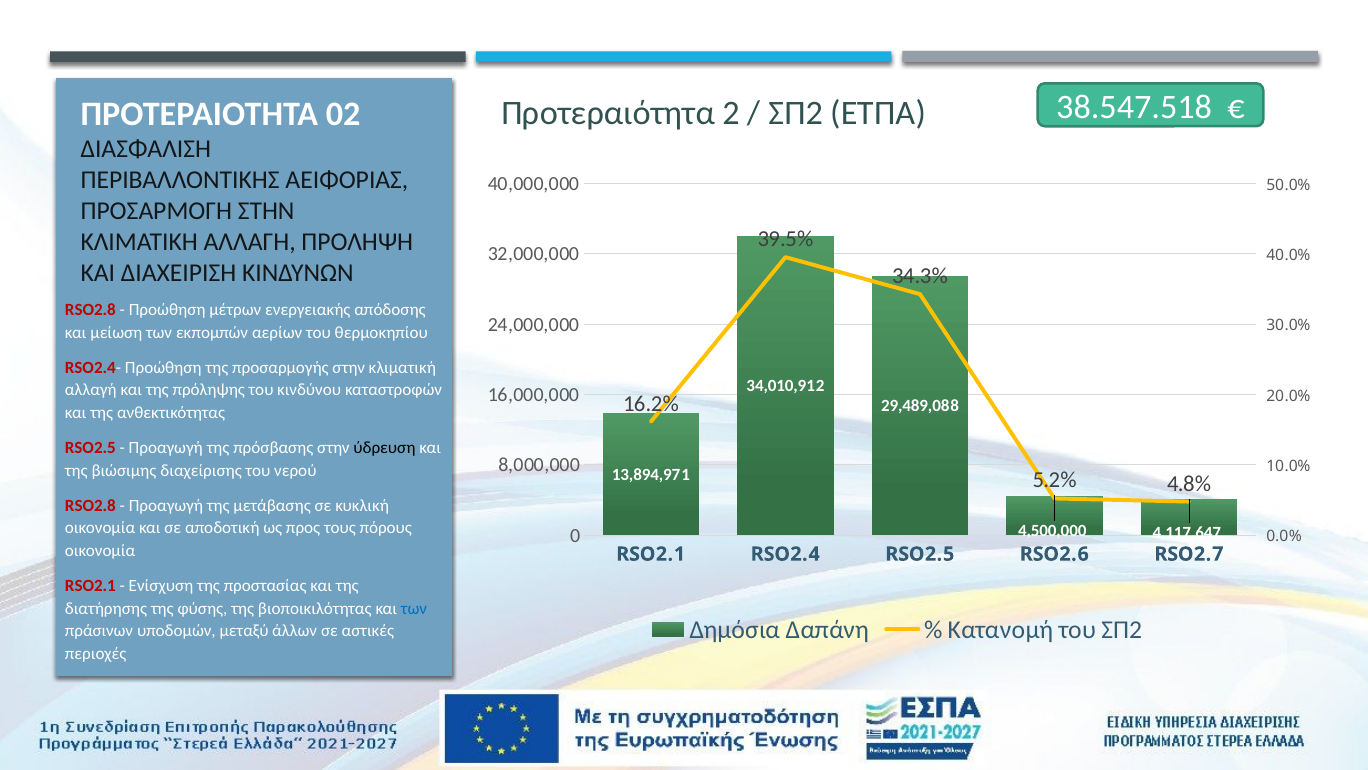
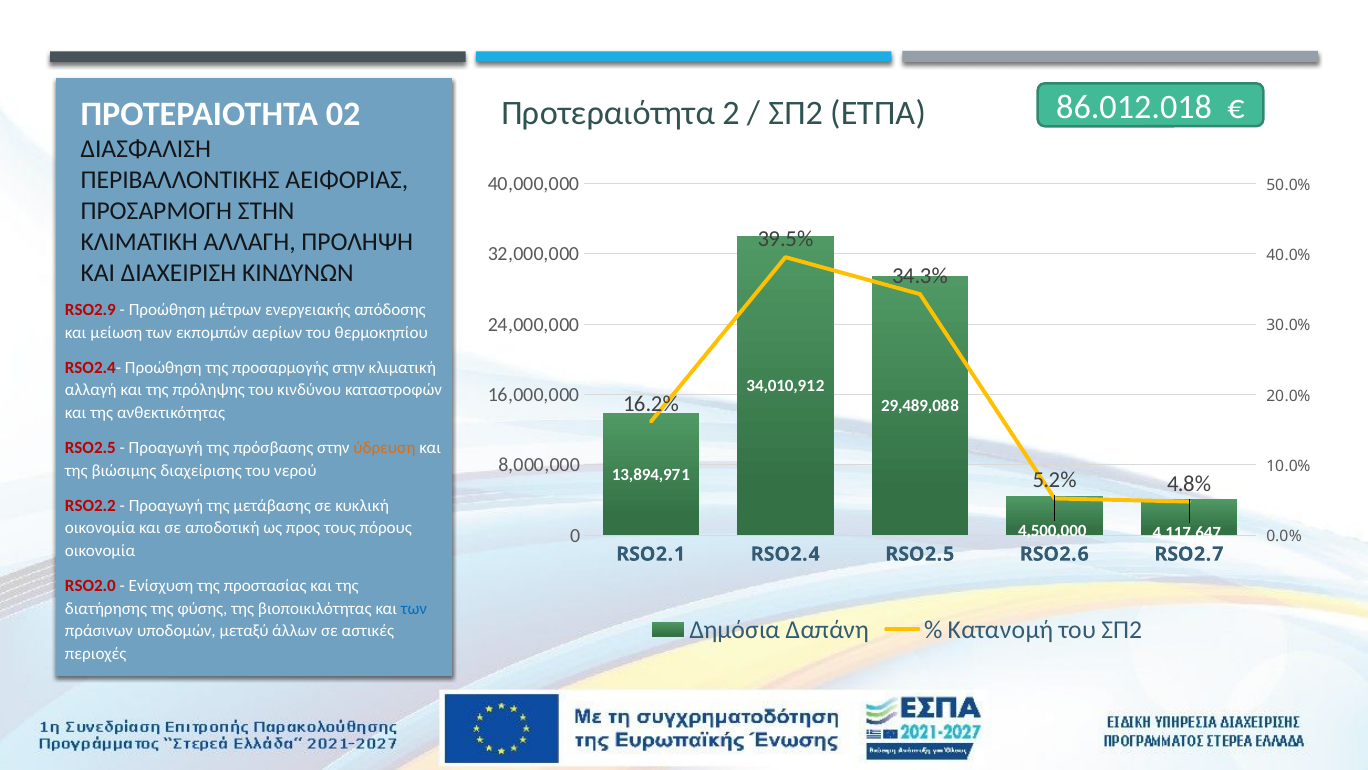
38.547.518: 38.547.518 -> 86.012.018
RSO2.8 at (90, 310): RSO2.8 -> RSO2.9
ύδρευση colour: black -> orange
RSO2.8 at (90, 505): RSO2.8 -> RSO2.2
RSO2.1 at (90, 585): RSO2.1 -> RSO2.0
